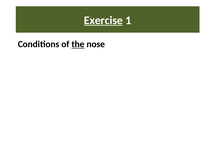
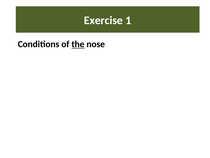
Exercise underline: present -> none
